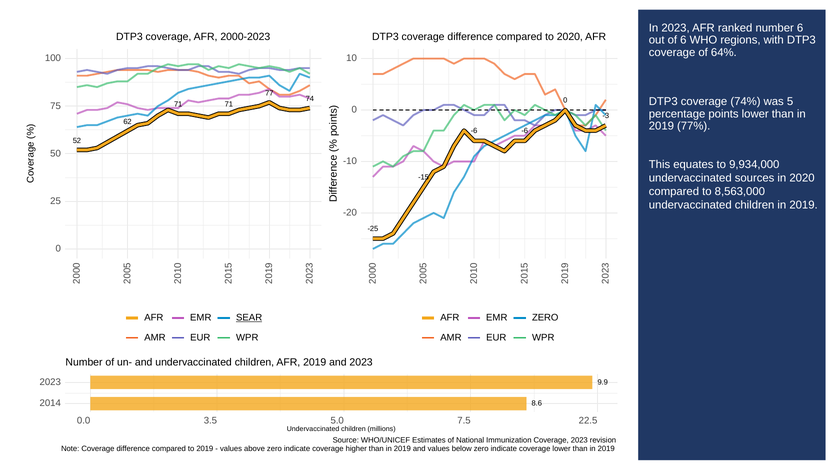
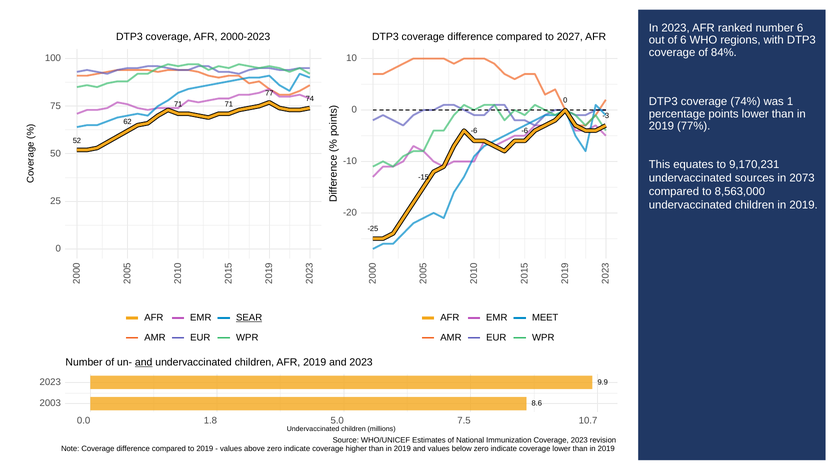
to 2020: 2020 -> 2027
64%: 64% -> 84%
was 5: 5 -> 1
9,934,000: 9,934,000 -> 9,170,231
in 2020: 2020 -> 2073
ZERO at (545, 318): ZERO -> MEET
and at (144, 362) underline: none -> present
2014: 2014 -> 2003
3.5: 3.5 -> 1.8
22.5: 22.5 -> 10.7
